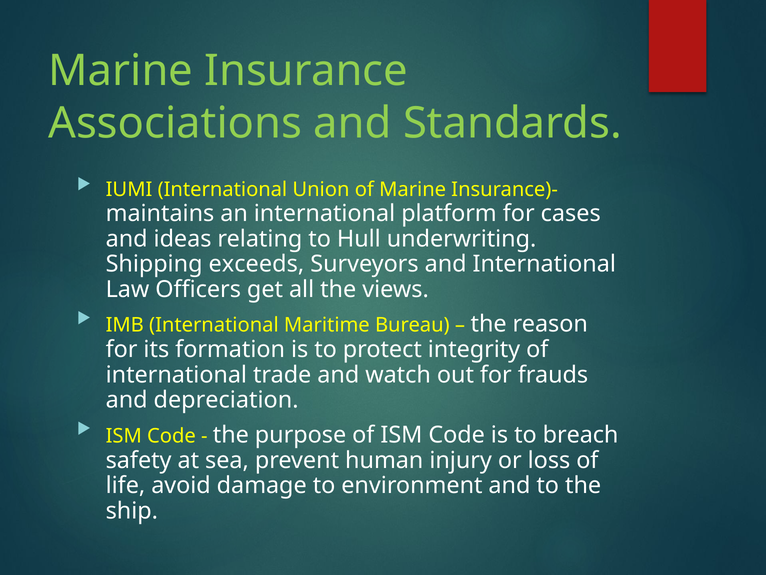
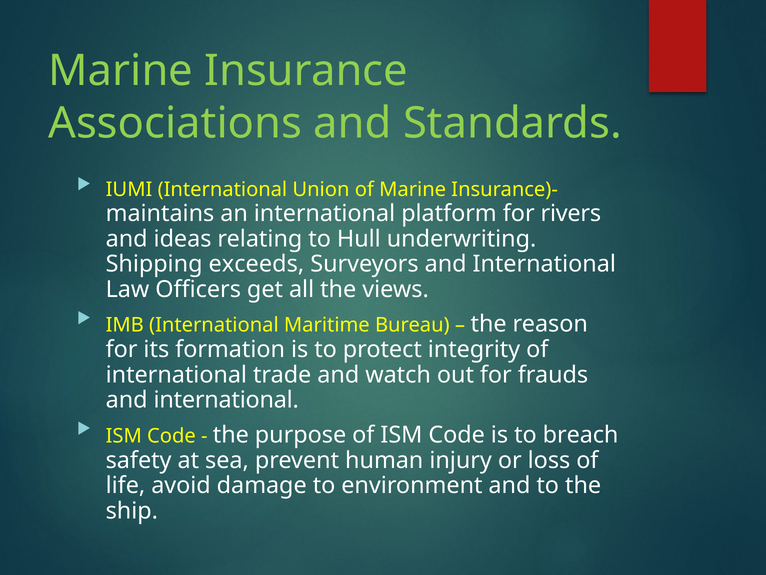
cases: cases -> rivers
depreciation at (226, 400): depreciation -> international
